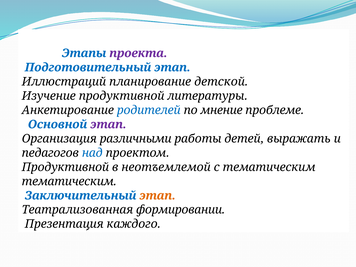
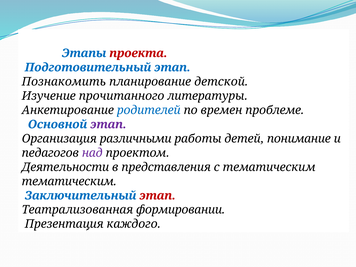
проекта colour: purple -> red
Иллюстраций: Иллюстраций -> Познакомить
Изучение продуктивной: продуктивной -> прочитанного
мнение: мнение -> времен
выражать: выражать -> понимание
над colour: blue -> purple
Продуктивной at (65, 167): Продуктивной -> Деятельности
неотъемлемой: неотъемлемой -> представления
этап at (158, 196) colour: orange -> red
